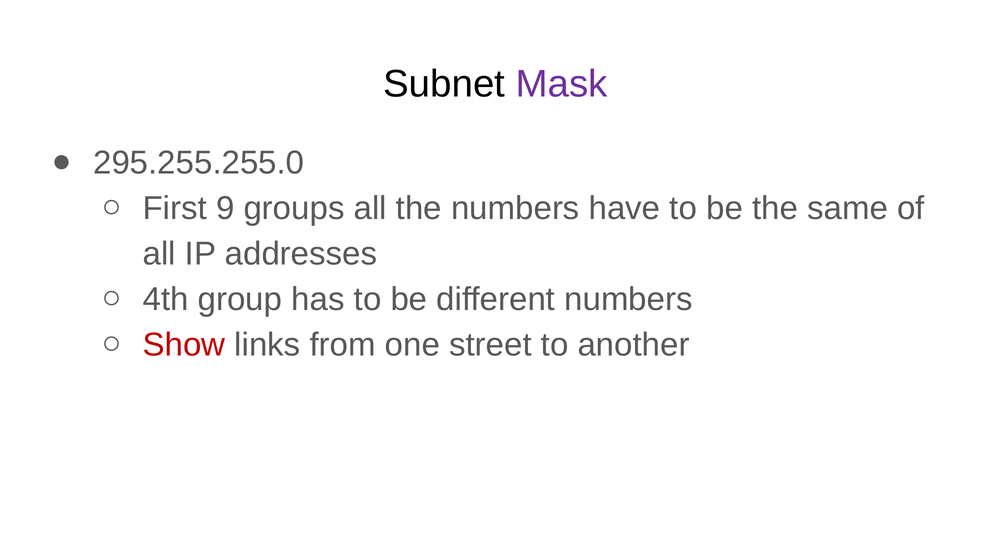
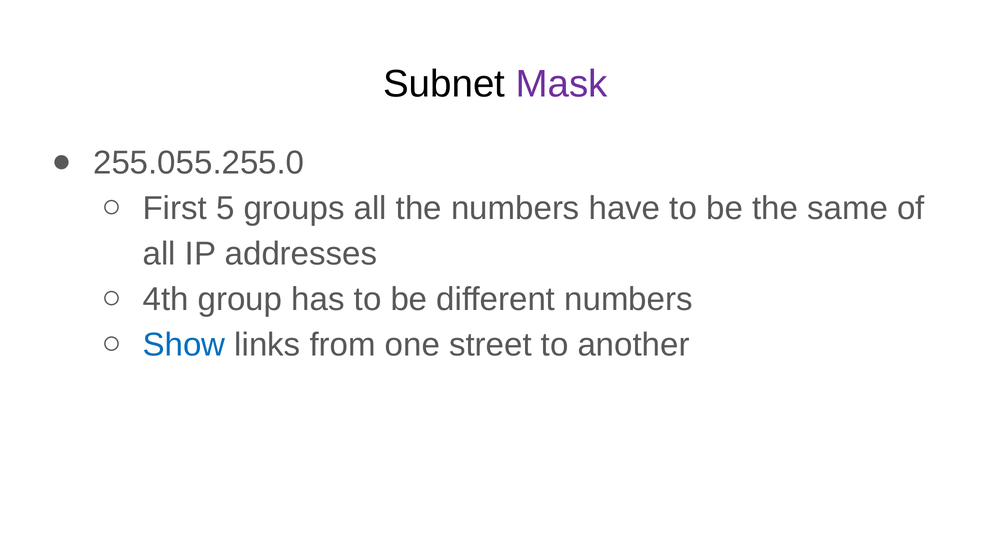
295.255.255.0: 295.255.255.0 -> 255.055.255.0
9: 9 -> 5
Show colour: red -> blue
